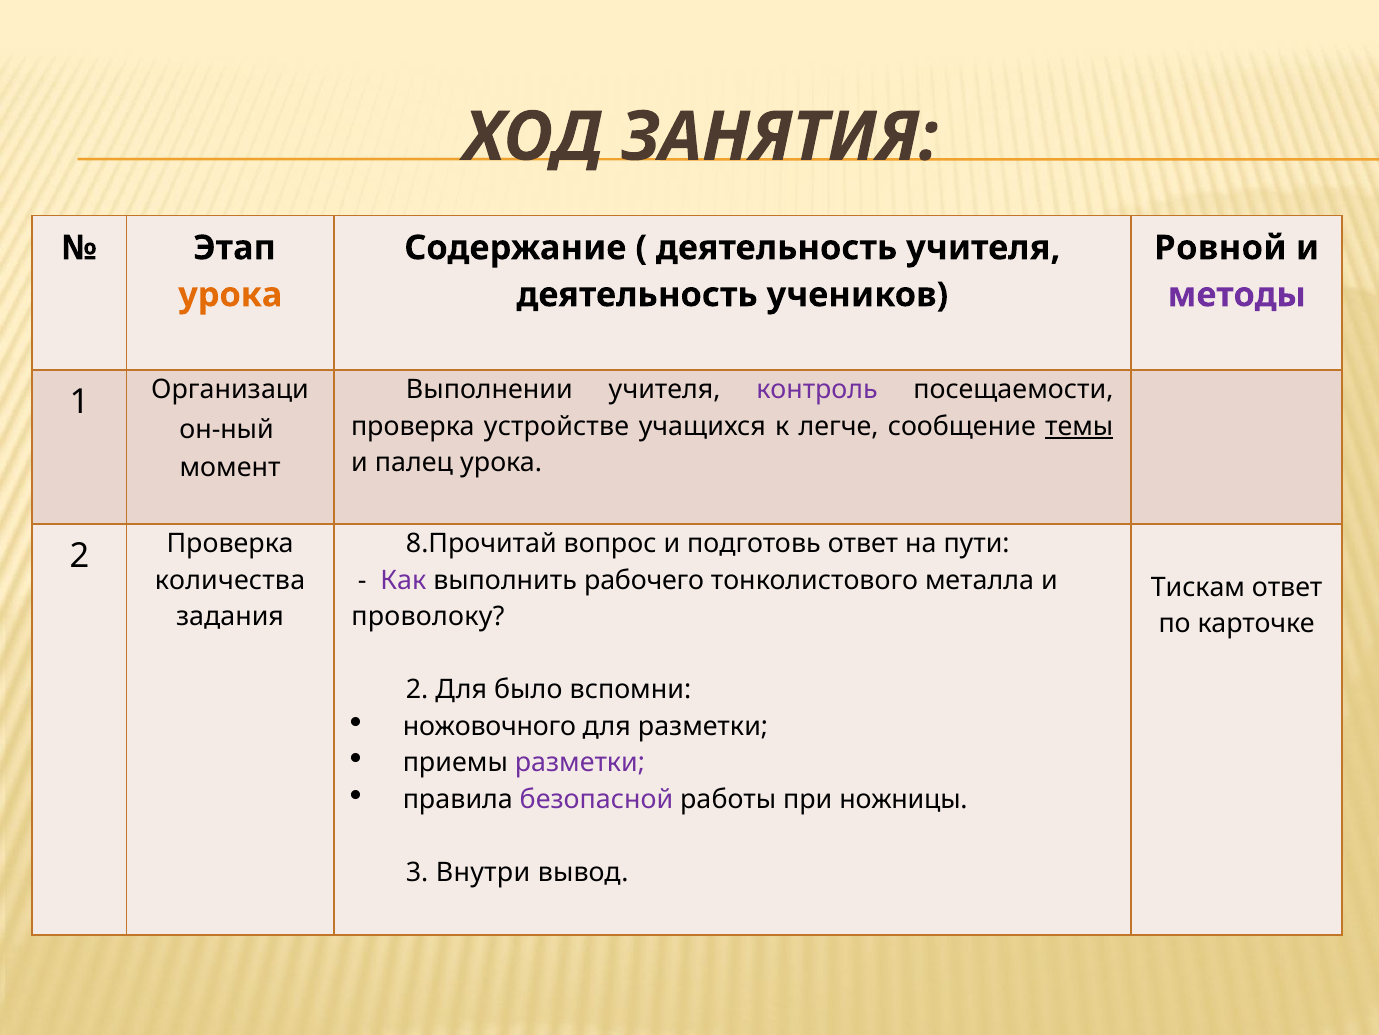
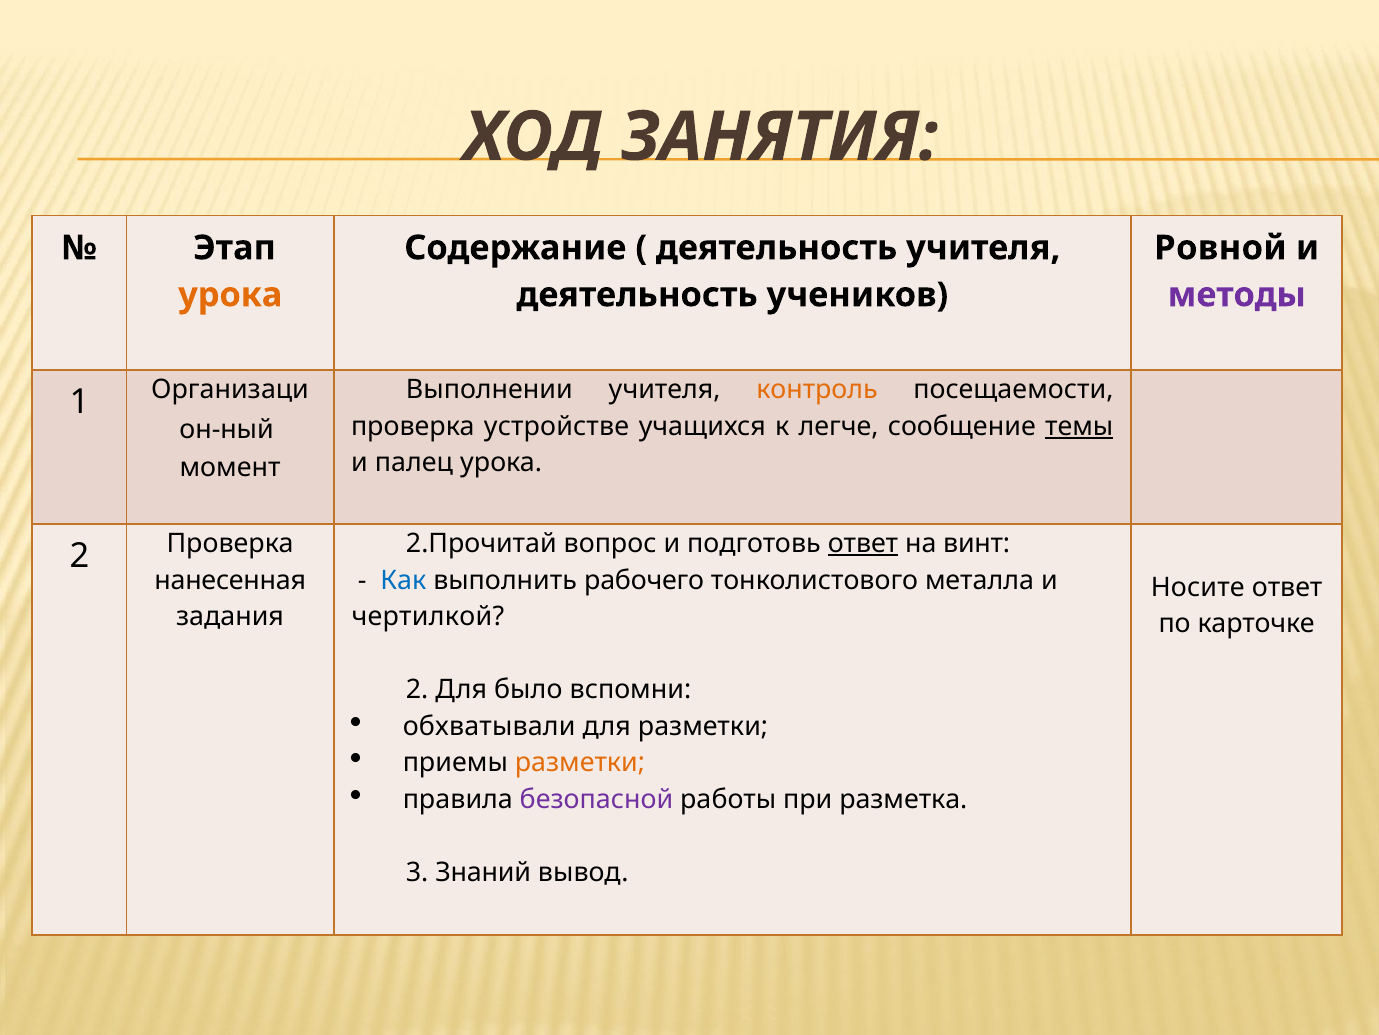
контроль colour: purple -> orange
8.Прочитай: 8.Прочитай -> 2.Прочитай
ответ at (863, 543) underline: none -> present
пути: пути -> винт
количества: количества -> нанесенная
Как colour: purple -> blue
Тискам: Тискам -> Носите
проволоку: проволоку -> чертилкой
ножовочного: ножовочного -> обхватывали
разметки at (580, 763) colour: purple -> orange
ножницы: ножницы -> разметка
Внутри: Внутри -> Знаний
